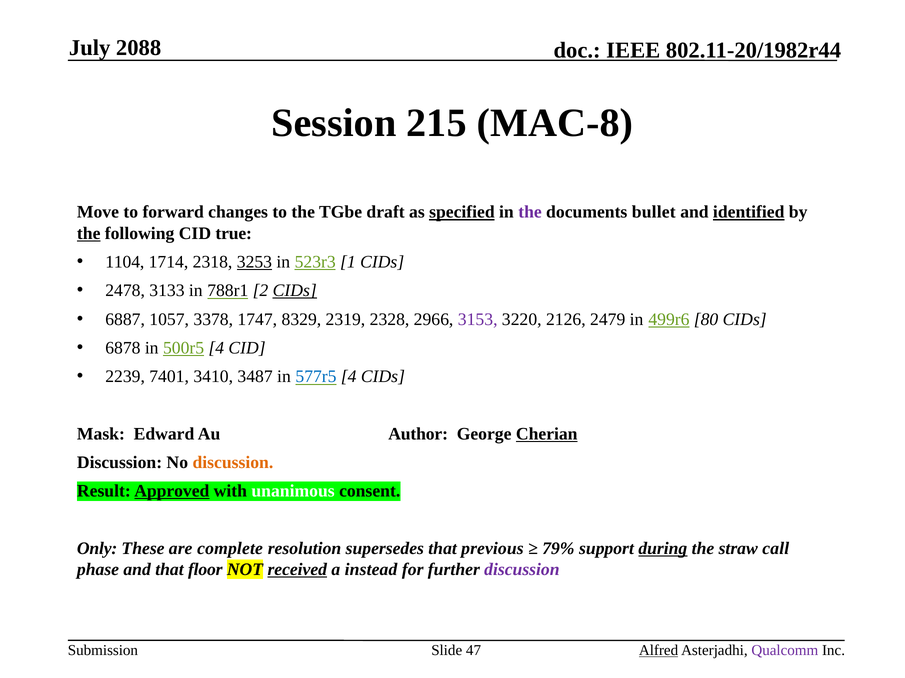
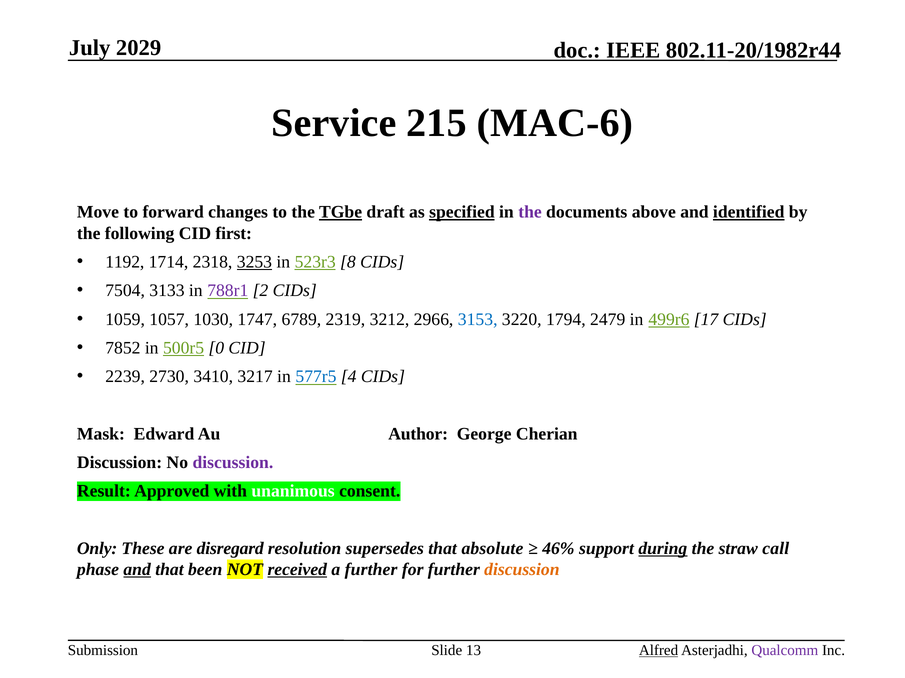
2088: 2088 -> 2029
Session: Session -> Service
MAC-8: MAC-8 -> MAC-6
TGbe underline: none -> present
bullet: bullet -> above
the at (89, 234) underline: present -> none
true: true -> first
1104: 1104 -> 1192
1: 1 -> 8
2478: 2478 -> 7504
788r1 colour: black -> purple
CIDs at (295, 291) underline: present -> none
6887: 6887 -> 1059
3378: 3378 -> 1030
8329: 8329 -> 6789
2328: 2328 -> 3212
3153 colour: purple -> blue
2126: 2126 -> 1794
80: 80 -> 17
6878: 6878 -> 7852
500r5 4: 4 -> 0
7401: 7401 -> 2730
3487: 3487 -> 3217
Cherian underline: present -> none
discussion at (233, 463) colour: orange -> purple
Approved underline: present -> none
complete: complete -> disregard
previous: previous -> absolute
79%: 79% -> 46%
and at (137, 570) underline: none -> present
floor: floor -> been
a instead: instead -> further
discussion at (522, 570) colour: purple -> orange
47: 47 -> 13
